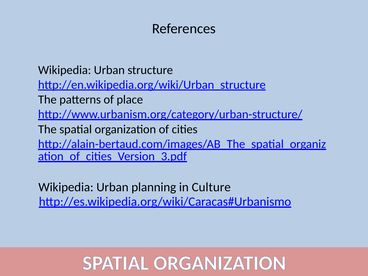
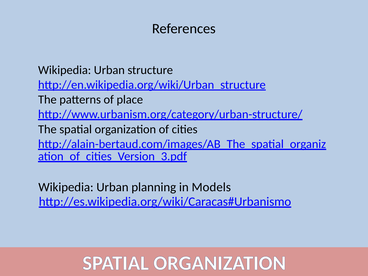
Culture: Culture -> Models
